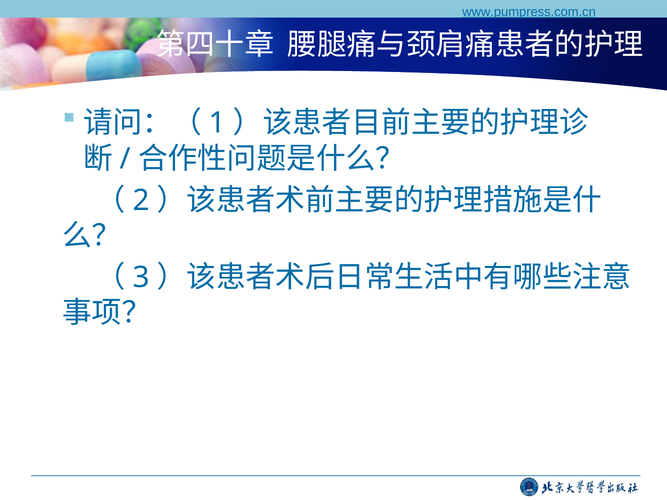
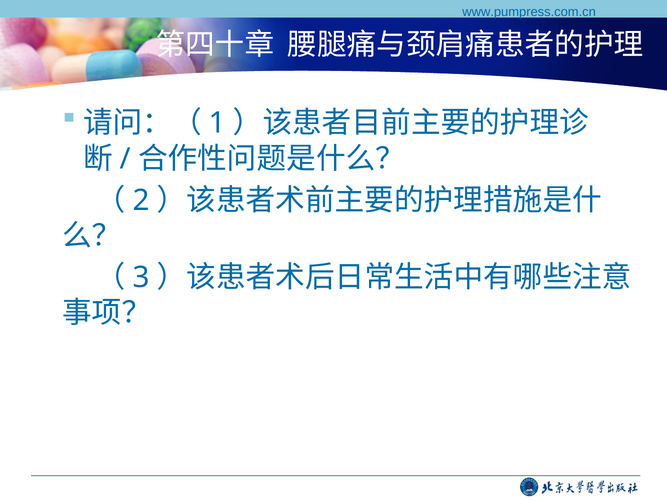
www.pumpress.com.cn underline: present -> none
